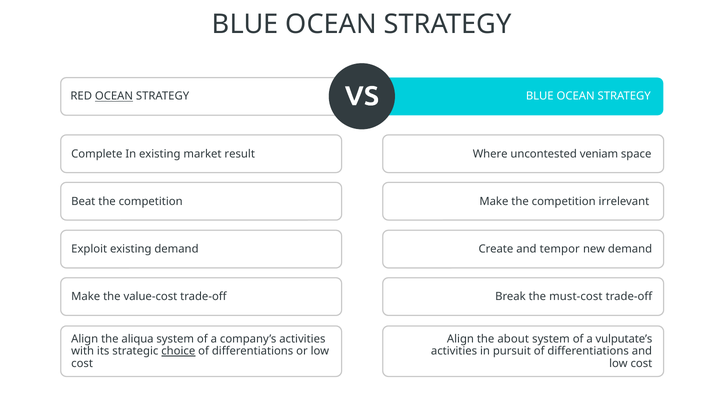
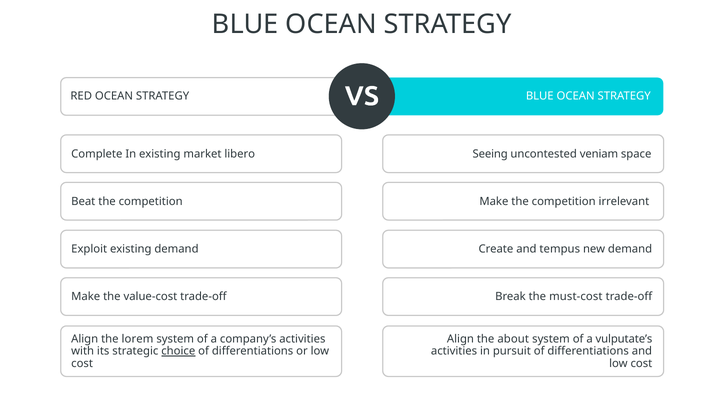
OCEAN at (114, 96) underline: present -> none
result: result -> libero
Where: Where -> Seeing
tempor: tempor -> tempus
aliqua: aliqua -> lorem
